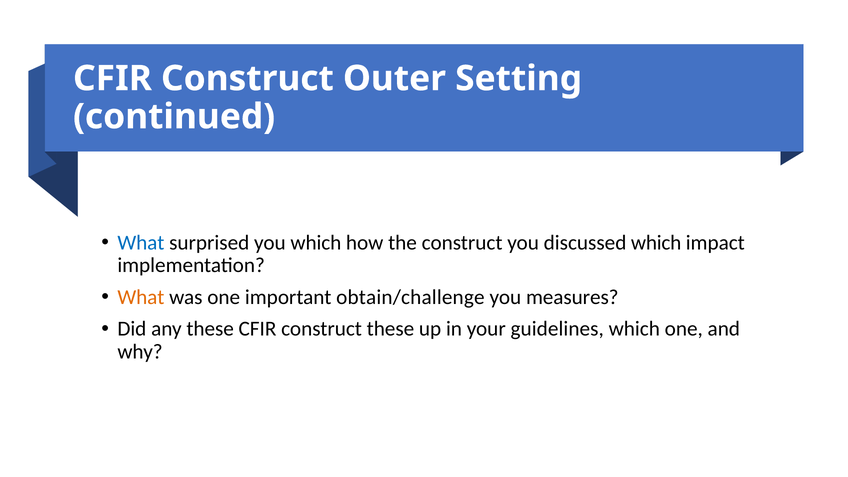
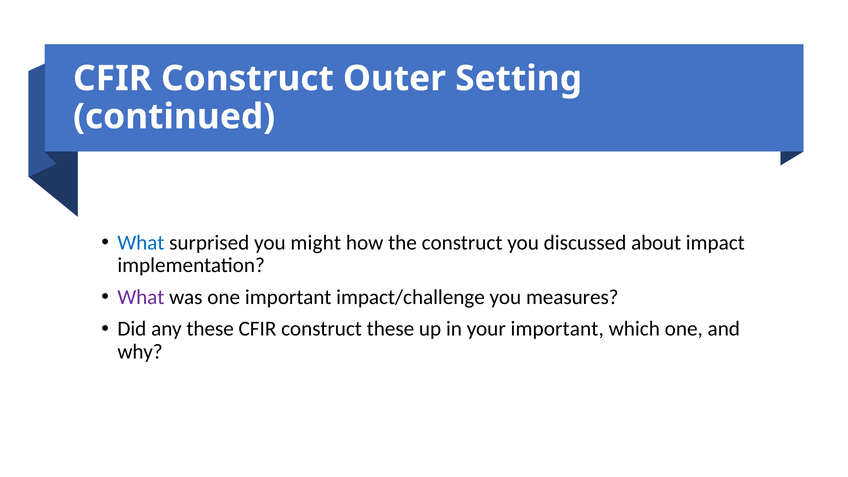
you which: which -> might
discussed which: which -> about
What at (141, 297) colour: orange -> purple
obtain/challenge: obtain/challenge -> impact/challenge
your guidelines: guidelines -> important
